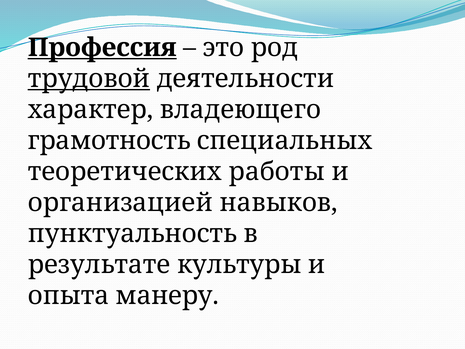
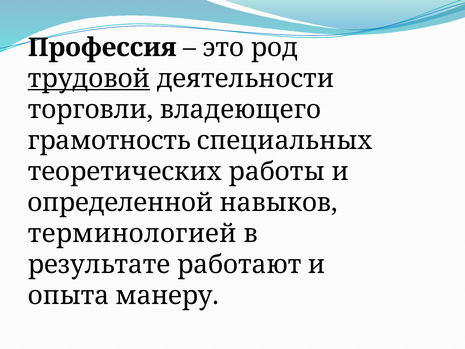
Профессия underline: present -> none
характер: характер -> торговли
организацией: организацией -> определенной
пунктуальность: пунктуальность -> терминологией
культуры: культуры -> работают
